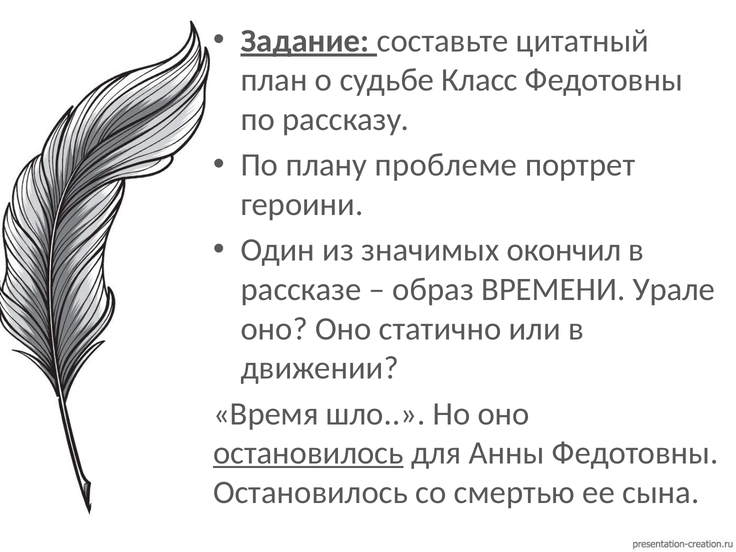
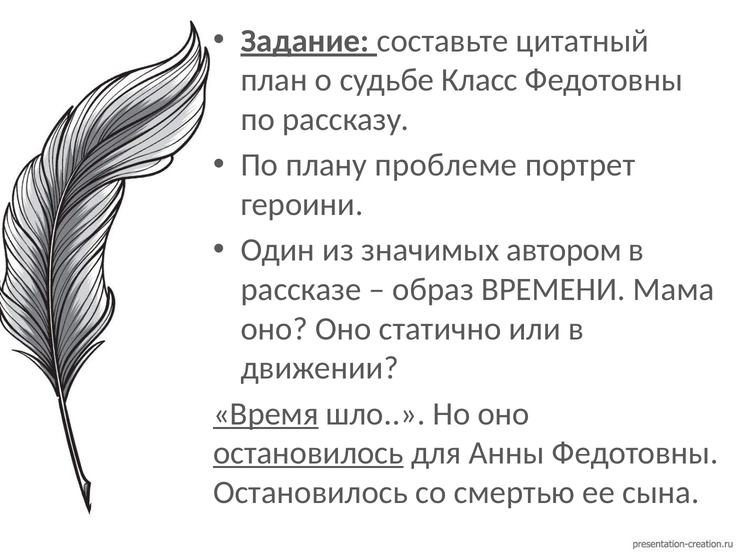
окончил: окончил -> автором
Урале: Урале -> Мама
Время underline: none -> present
